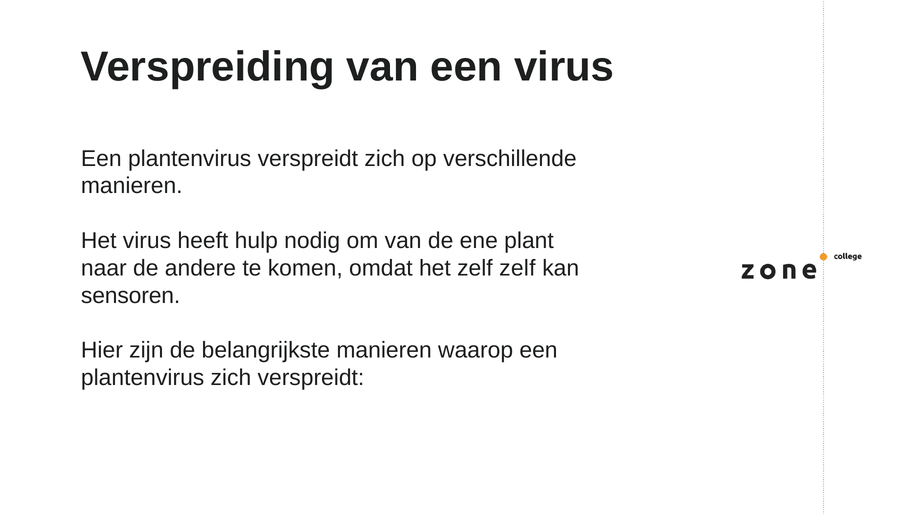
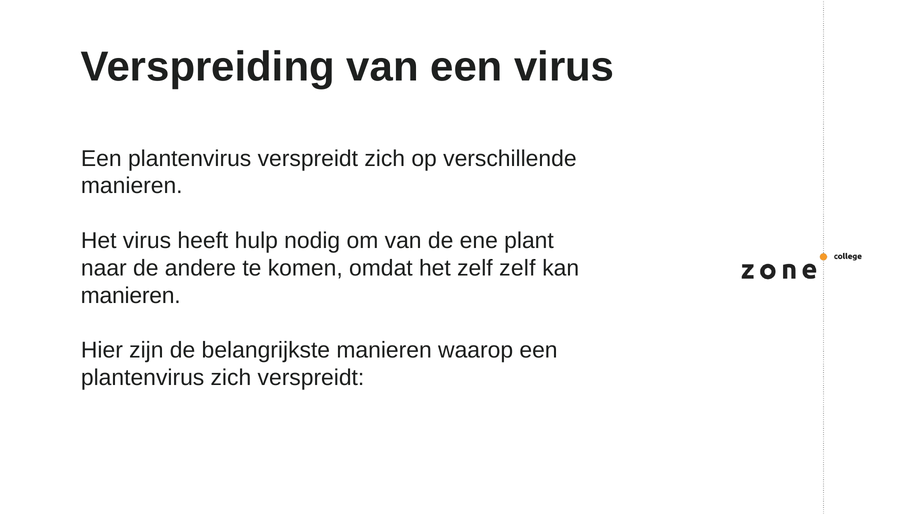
sensoren at (131, 296): sensoren -> manieren
